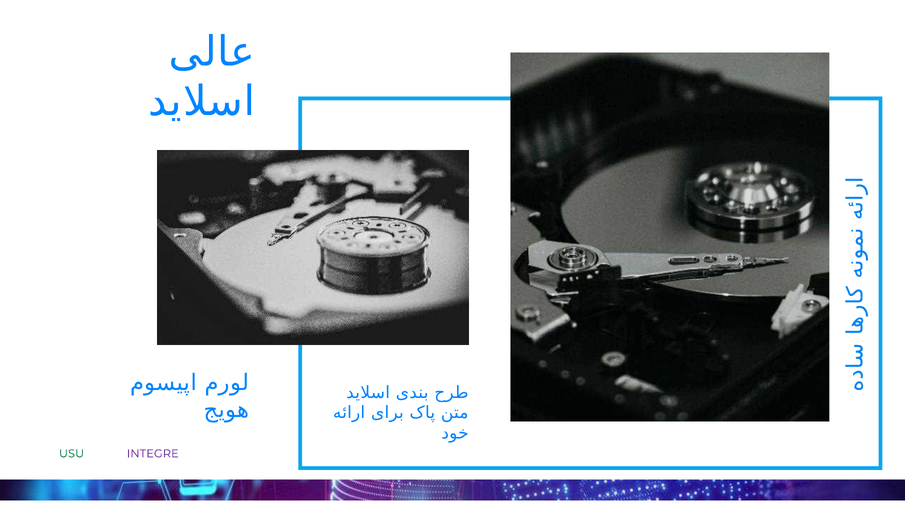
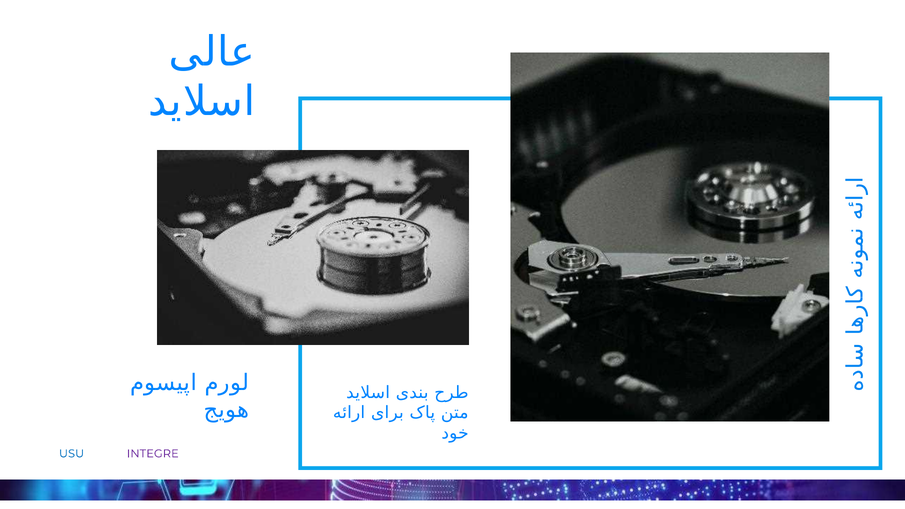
USU colour: green -> blue
